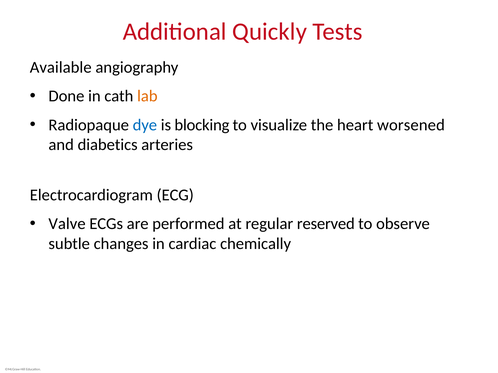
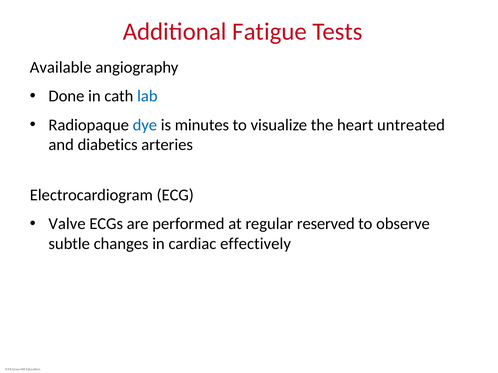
Quickly: Quickly -> Fatigue
lab colour: orange -> blue
blocking: blocking -> minutes
worsened: worsened -> untreated
chemically: chemically -> effectively
